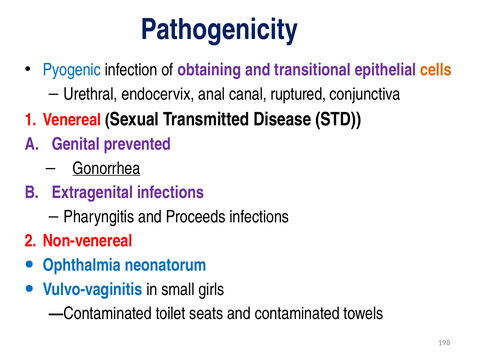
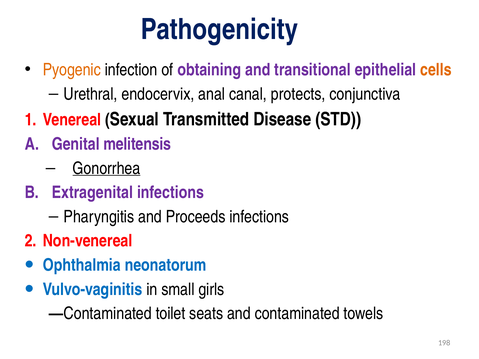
Pyogenic colour: blue -> orange
ruptured: ruptured -> protects
prevented: prevented -> melitensis
